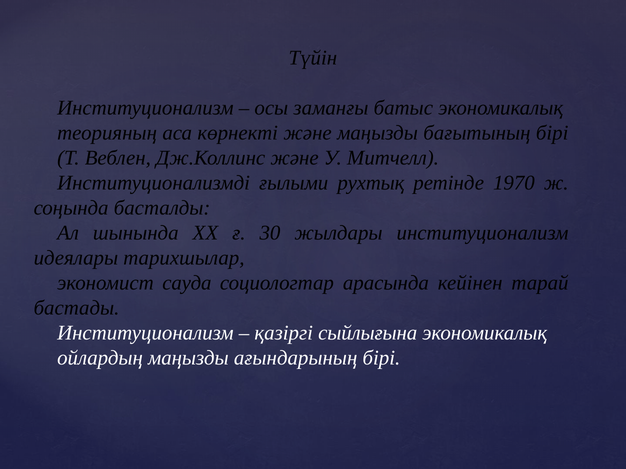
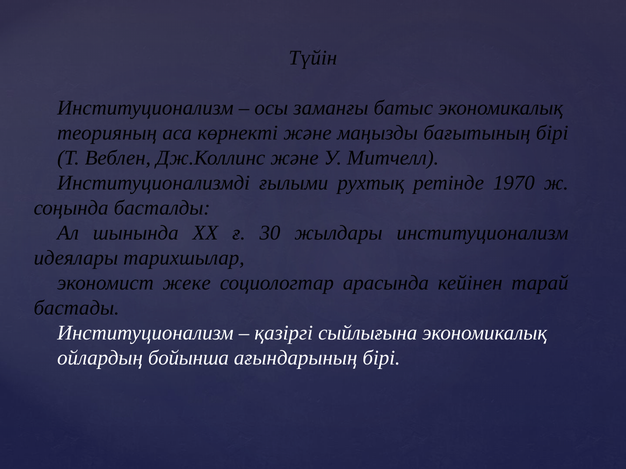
сауда: сауда -> жеке
ойлардың маңызды: маңызды -> бойынша
